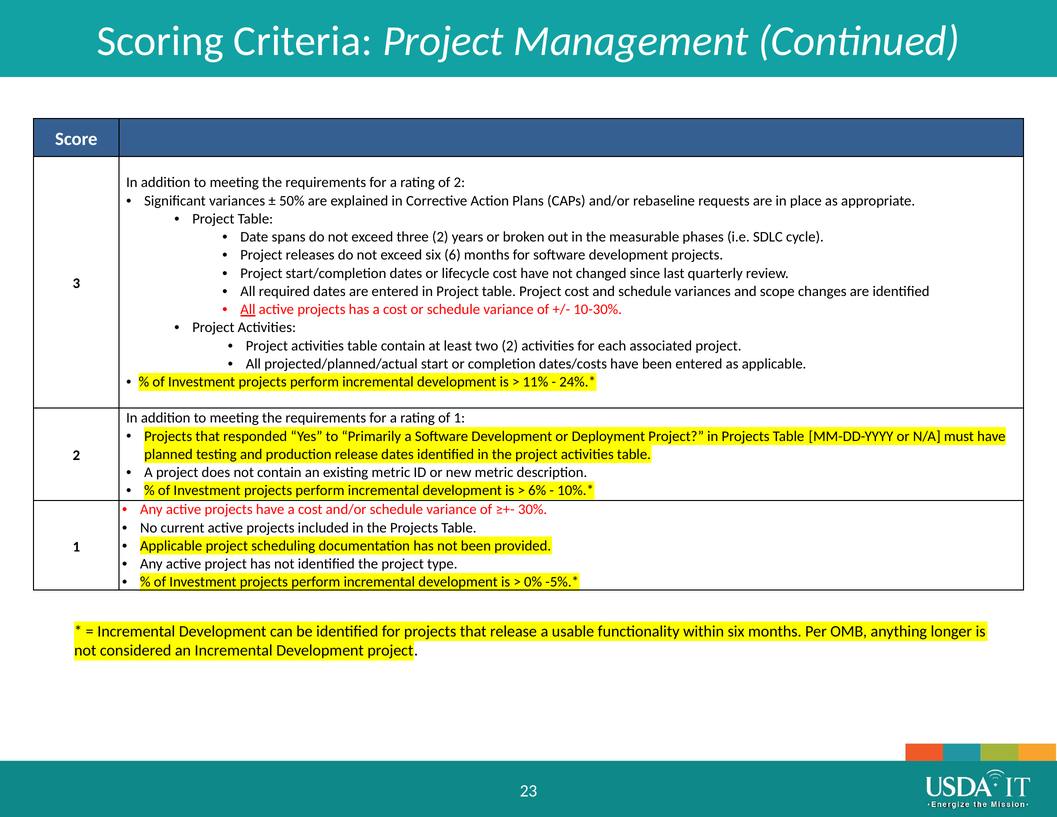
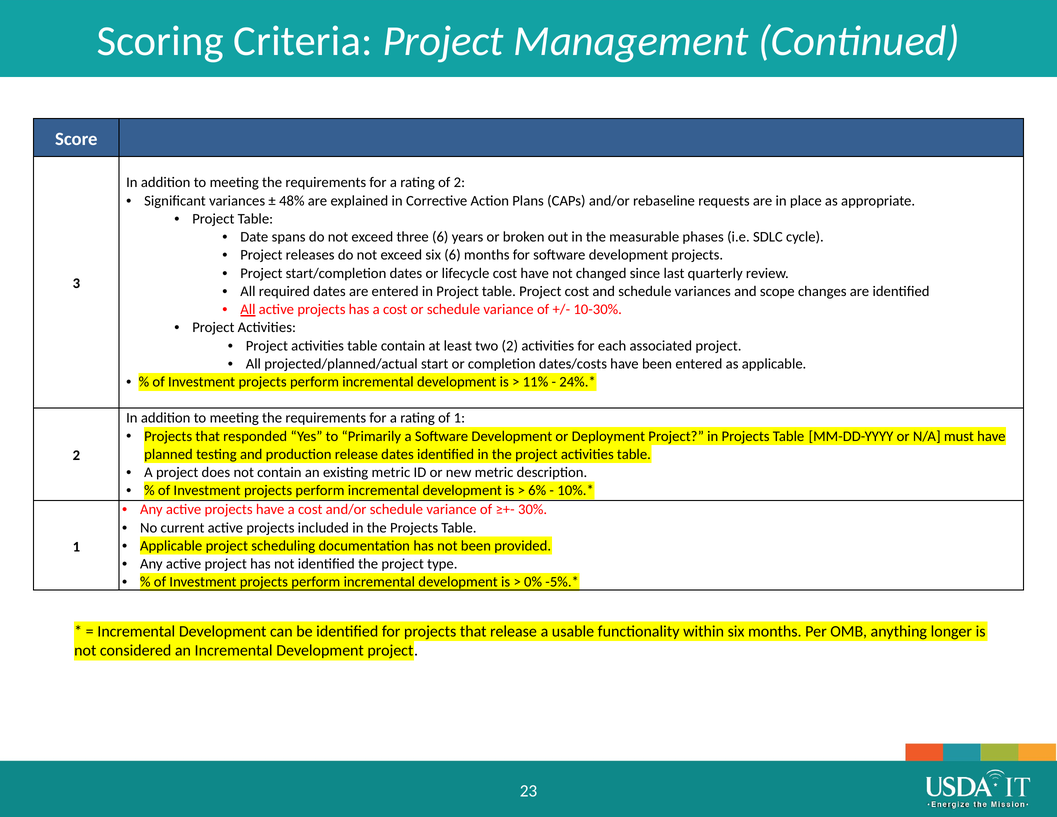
50%: 50% -> 48%
three 2: 2 -> 6
